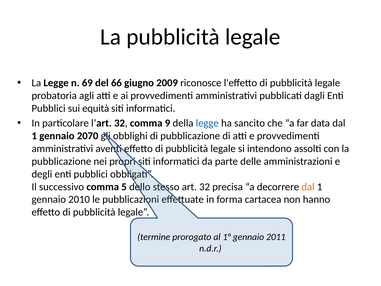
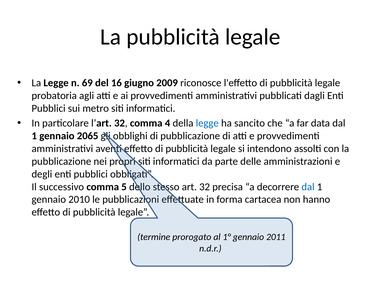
66: 66 -> 16
equità: equità -> metro
9: 9 -> 4
2070: 2070 -> 2065
dal at (308, 187) colour: orange -> blue
